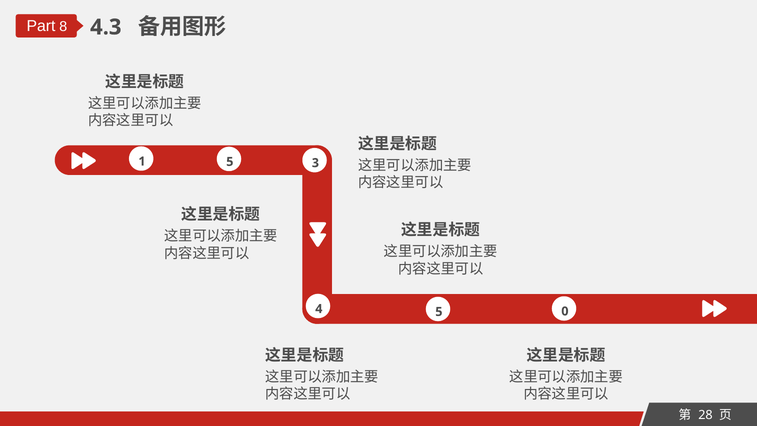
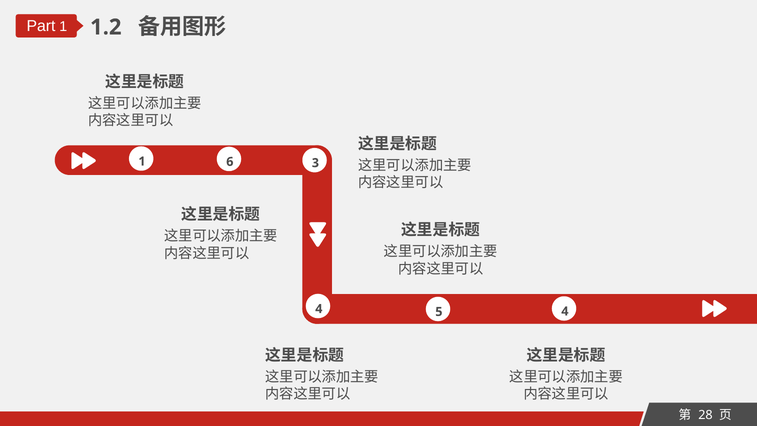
Part 8: 8 -> 1
4.3: 4.3 -> 1.2
1 5: 5 -> 6
5 0: 0 -> 4
